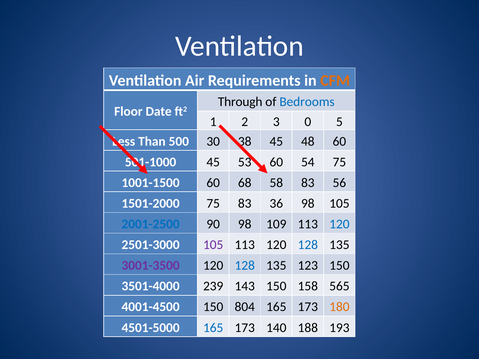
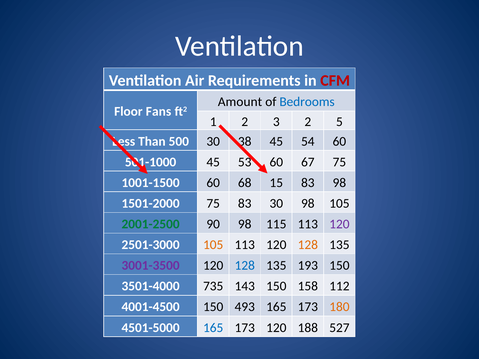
CFM colour: orange -> red
Through: Through -> Amount
Date: Date -> Fans
3 0: 0 -> 2
48: 48 -> 54
54: 54 -> 67
58: 58 -> 15
83 56: 56 -> 98
83 36: 36 -> 30
2001-2500 colour: blue -> green
109: 109 -> 115
120 at (339, 224) colour: blue -> purple
105 at (213, 245) colour: purple -> orange
128 at (308, 245) colour: blue -> orange
123: 123 -> 193
239: 239 -> 735
565: 565 -> 112
804: 804 -> 493
173 140: 140 -> 120
193: 193 -> 527
